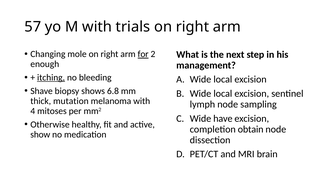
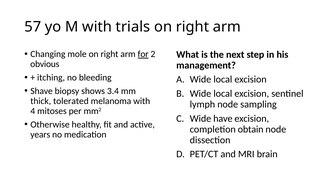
enough: enough -> obvious
itching underline: present -> none
6.8: 6.8 -> 3.4
mutation: mutation -> tolerated
show: show -> years
